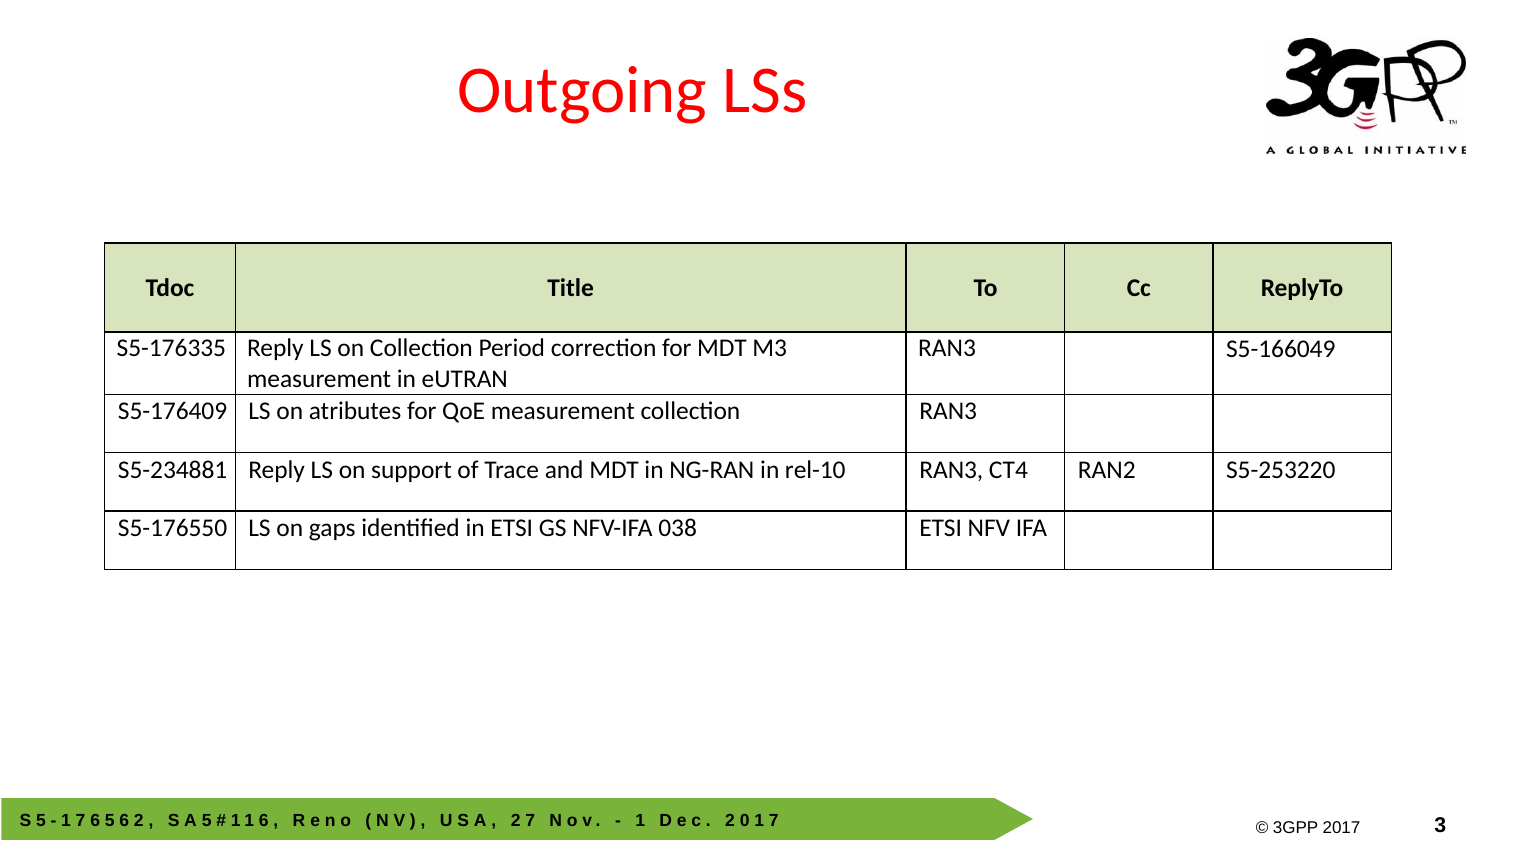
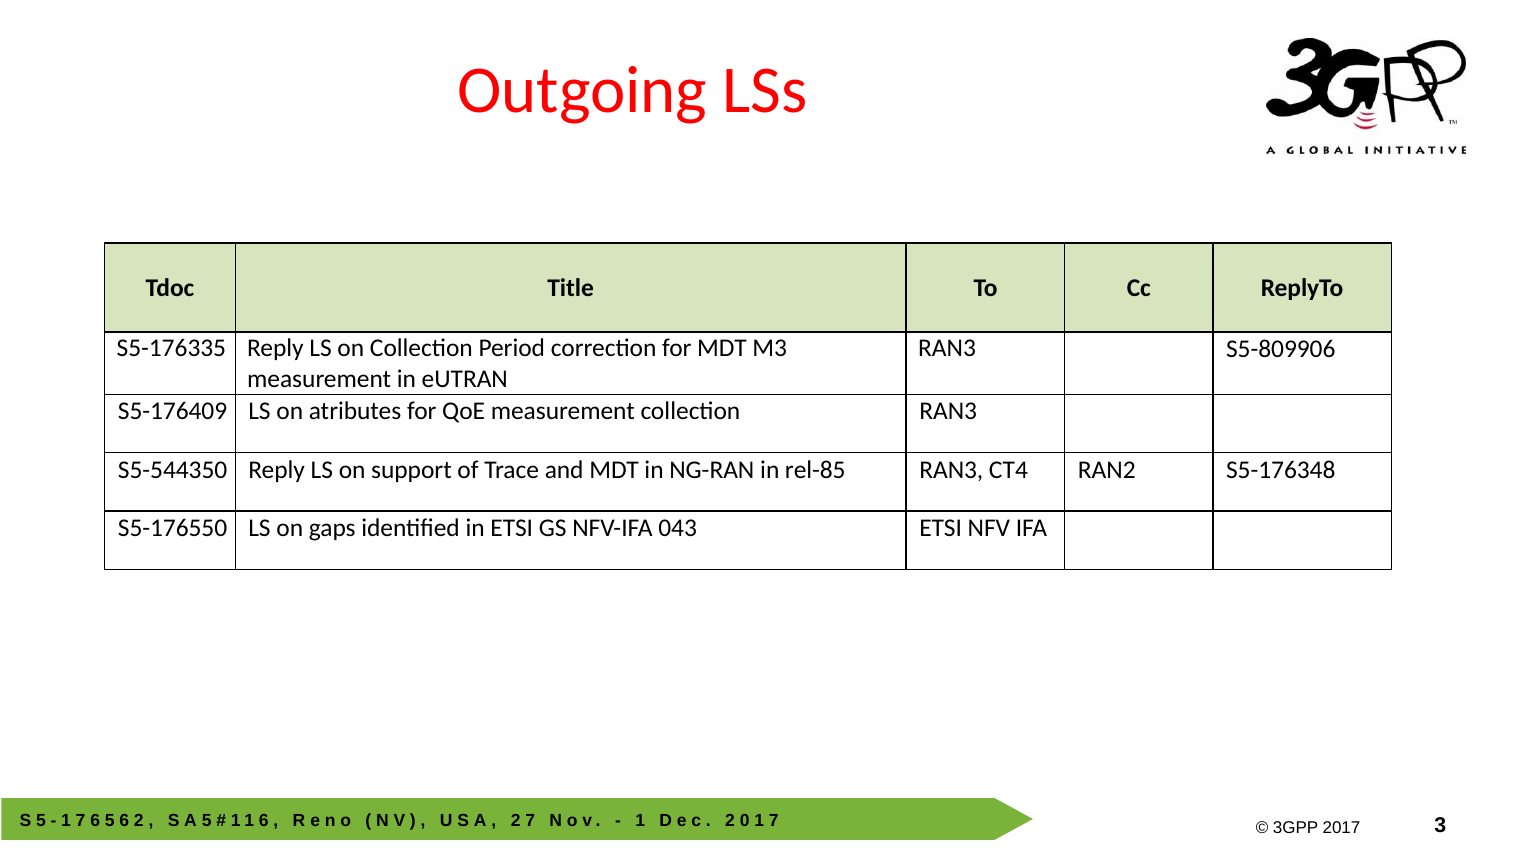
S5-166049: S5-166049 -> S5-809906
S5-234881: S5-234881 -> S5-544350
rel-10: rel-10 -> rel-85
S5-253220: S5-253220 -> S5-176348
038: 038 -> 043
